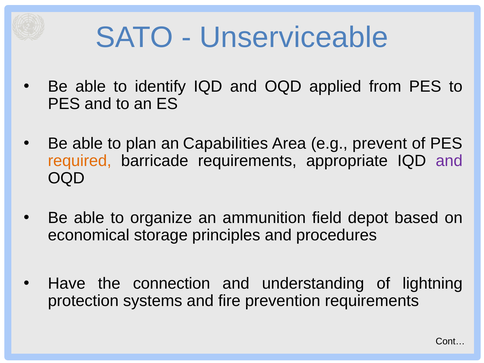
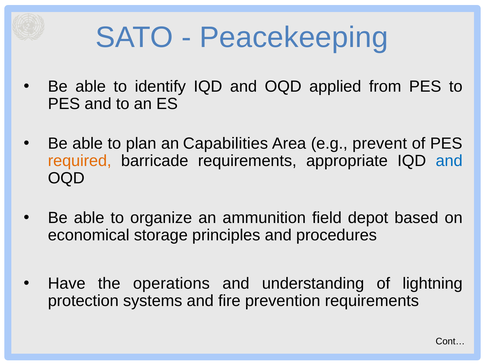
Unserviceable: Unserviceable -> Peacekeeping
and at (449, 161) colour: purple -> blue
connection: connection -> operations
